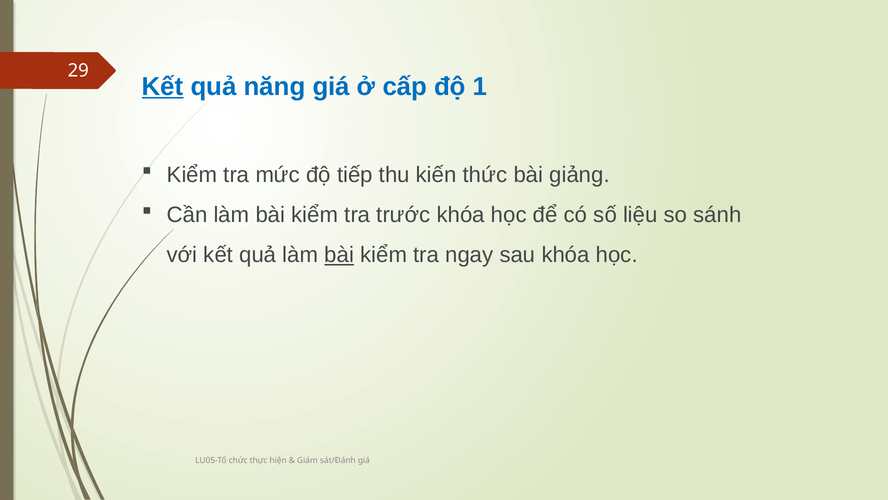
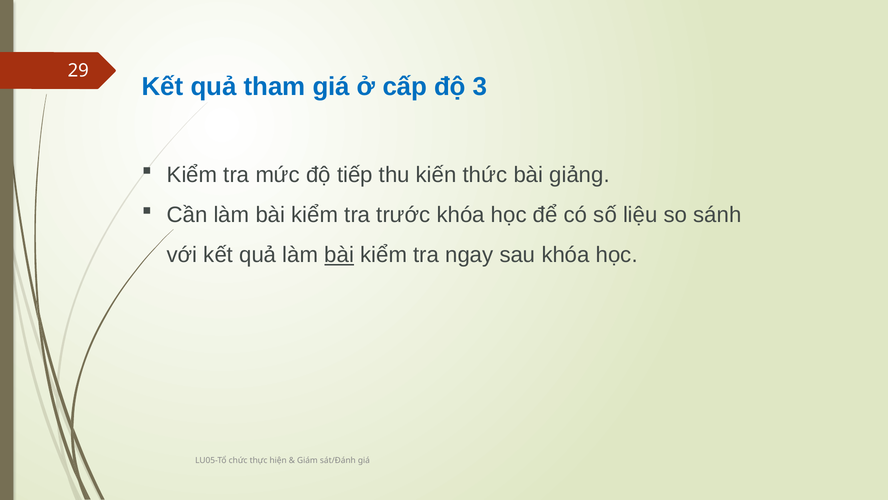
Kết at (163, 86) underline: present -> none
năng: năng -> tham
1: 1 -> 3
